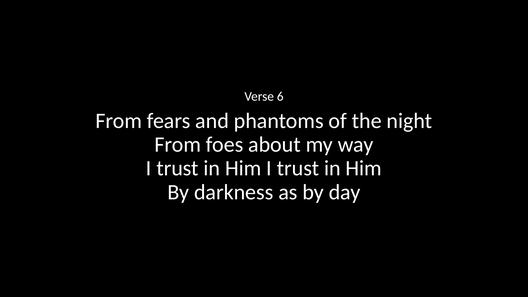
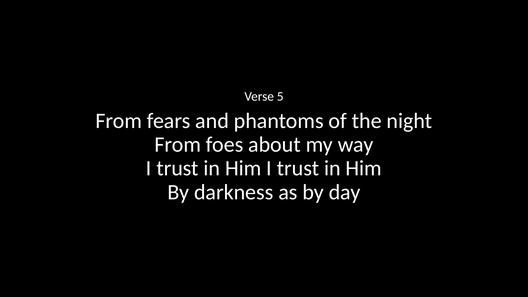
6: 6 -> 5
